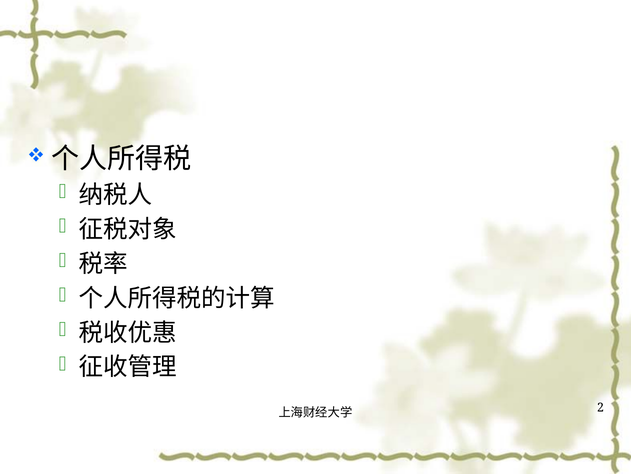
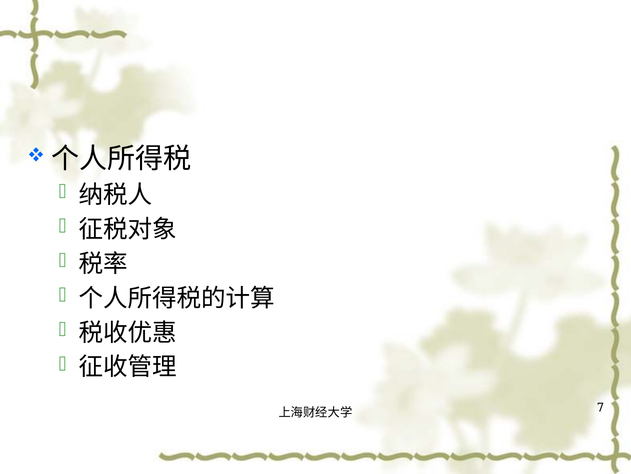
2: 2 -> 7
